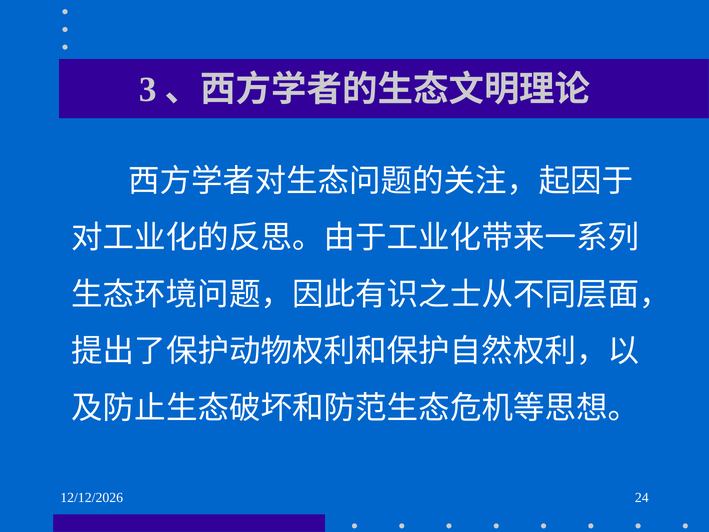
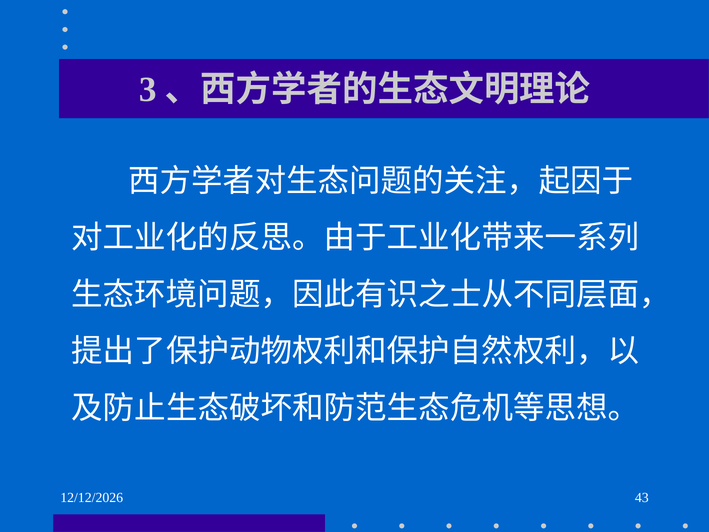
24: 24 -> 43
